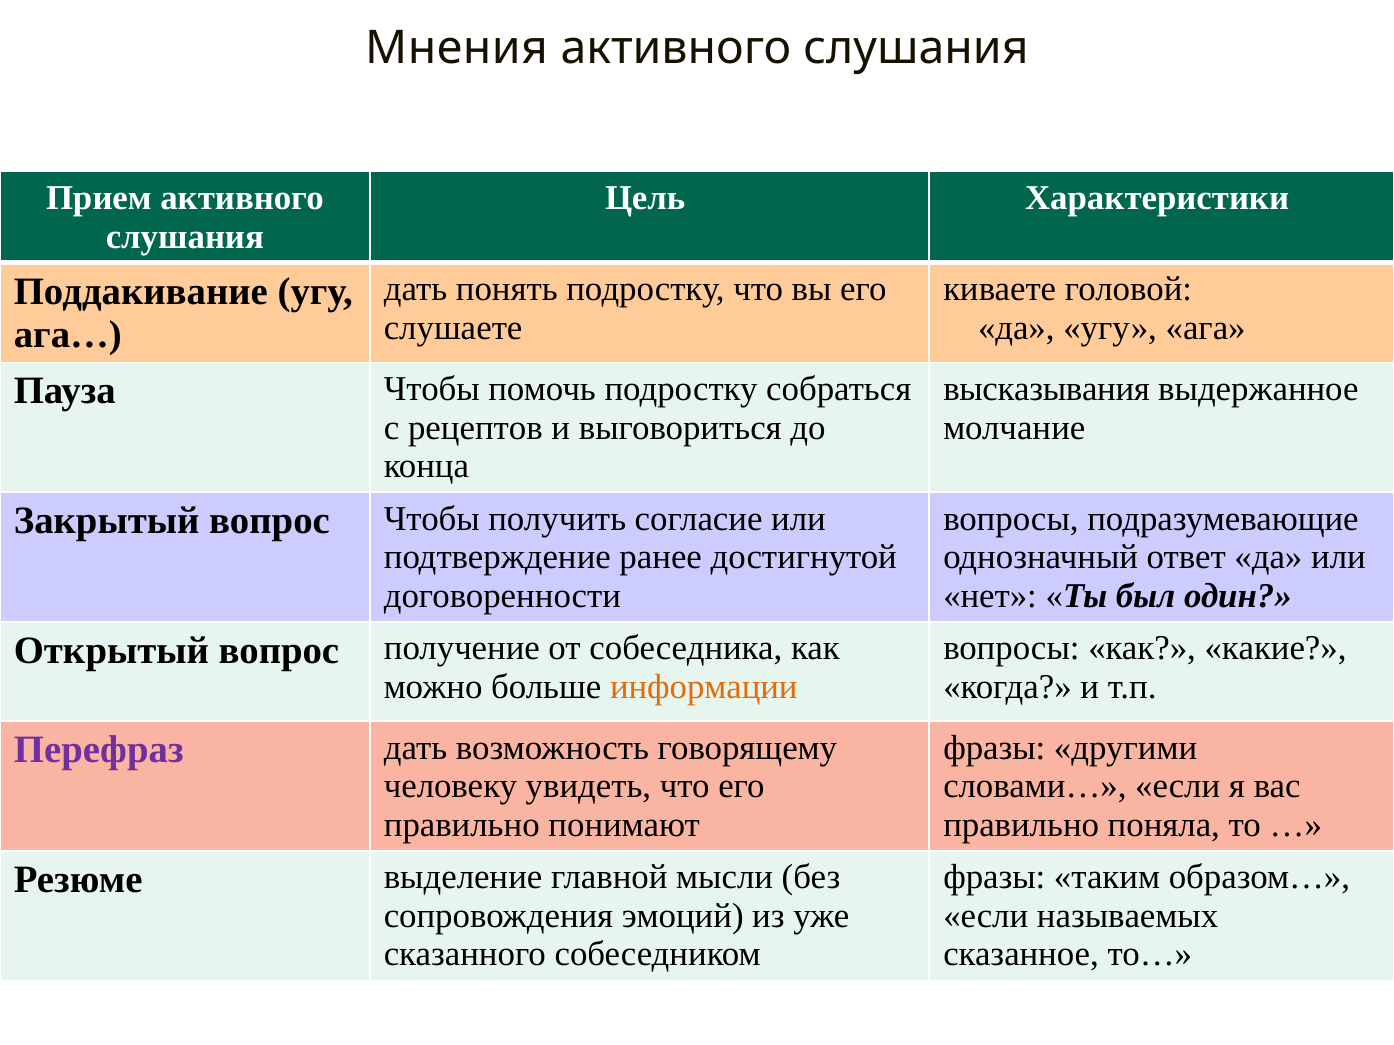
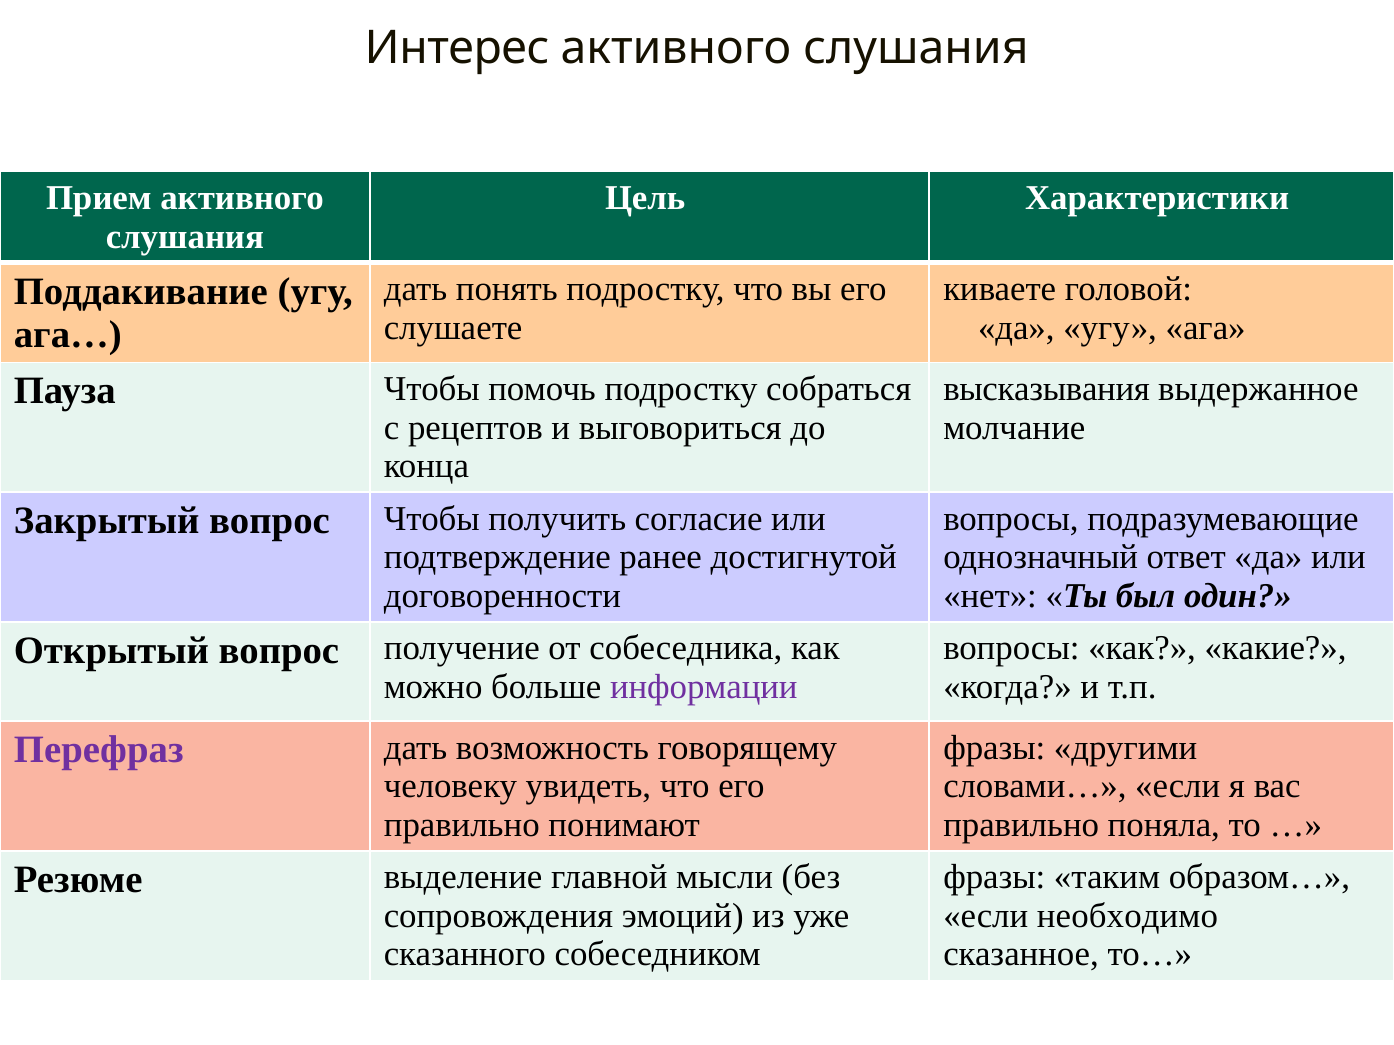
Мнения: Мнения -> Интерес
информации colour: orange -> purple
называемых: называемых -> необходимо
